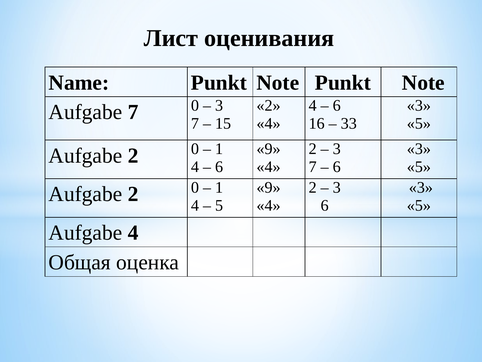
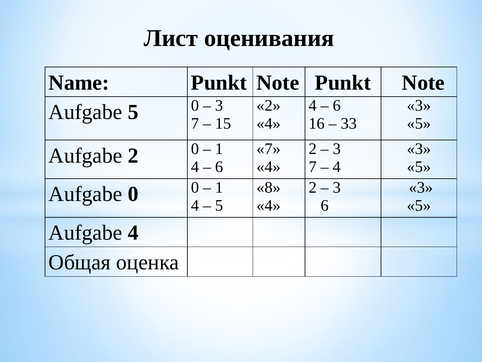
Aufgabe 7: 7 -> 5
9 at (269, 149): 9 -> 7
6 at (337, 167): 6 -> 4
9 at (269, 187): 9 -> 8
2 at (133, 194): 2 -> 0
